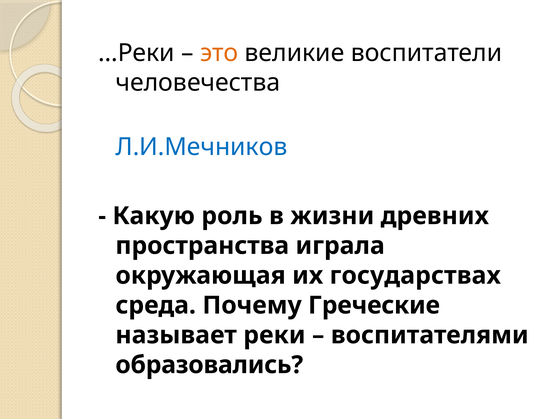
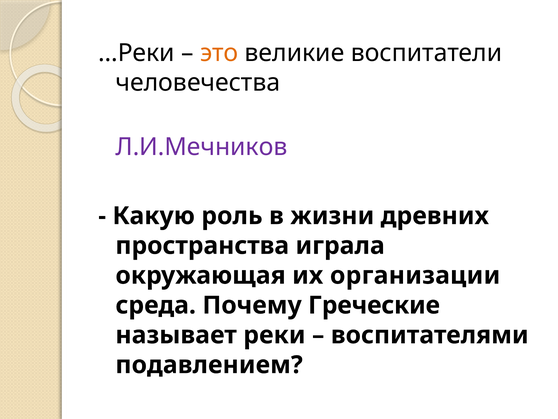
Л.И.Мечников colour: blue -> purple
государствах: государствах -> организации
образовались: образовались -> подавлением
